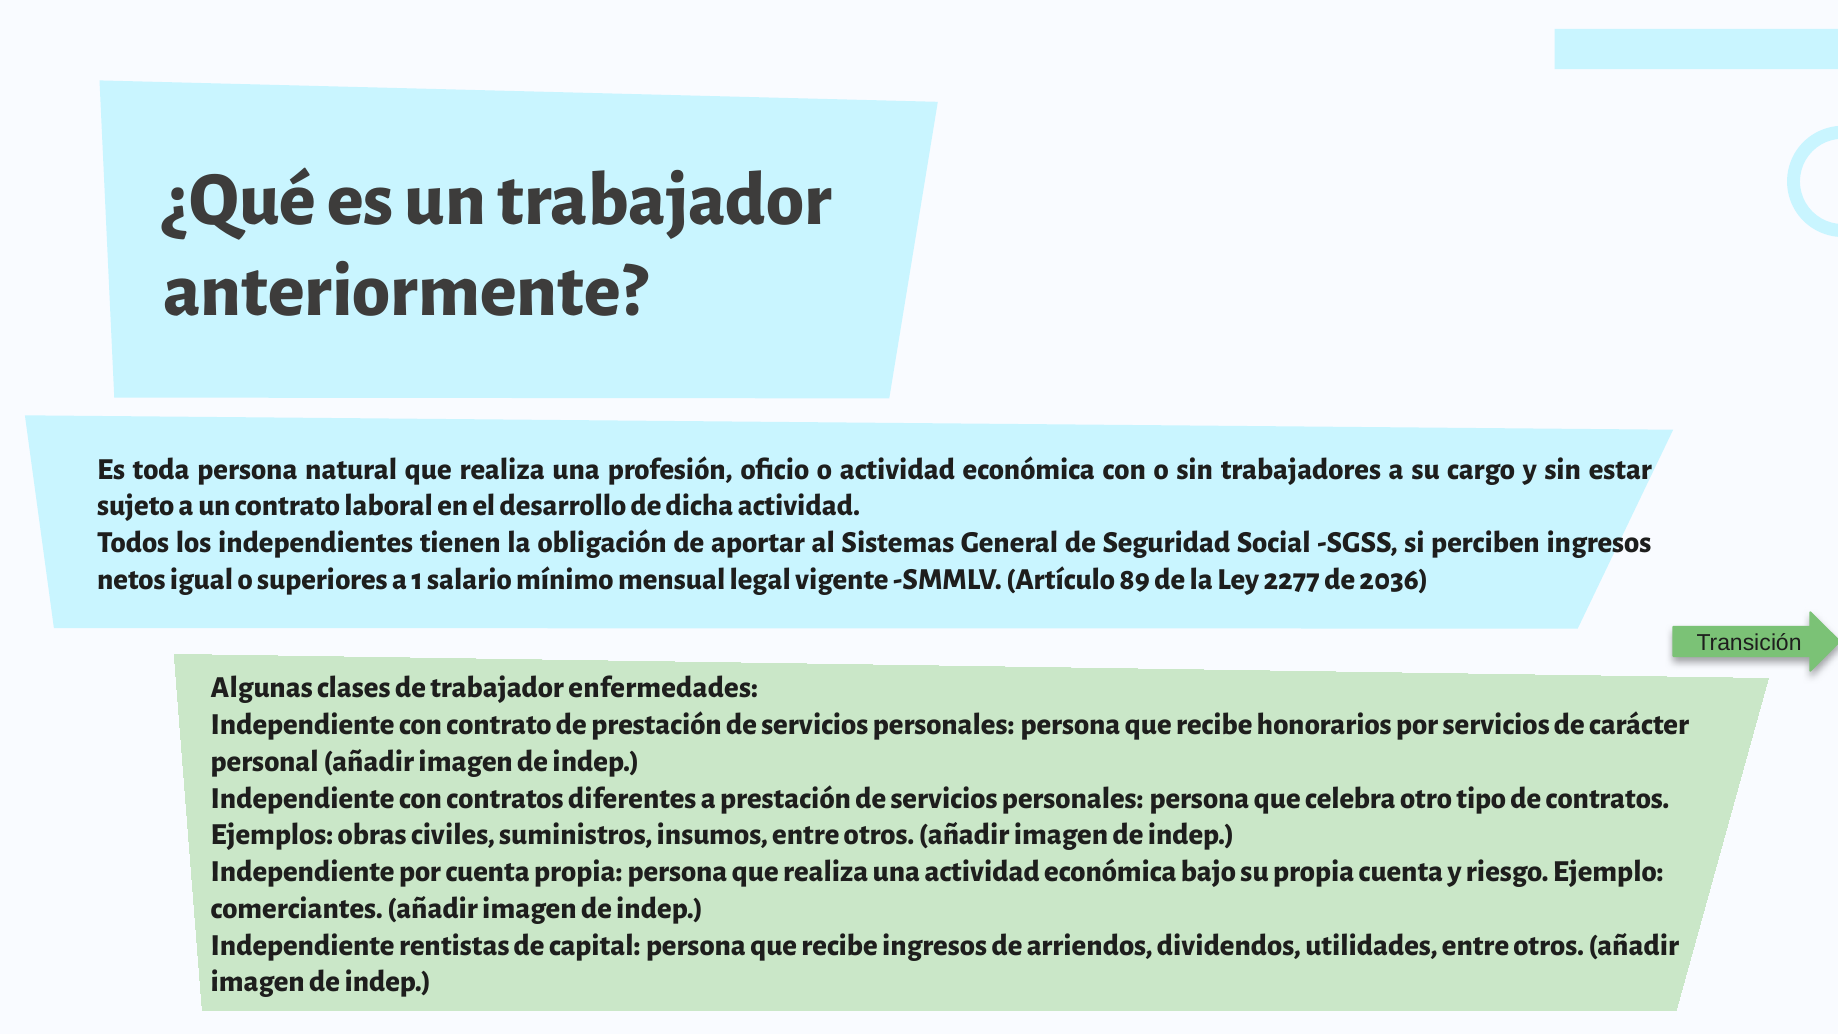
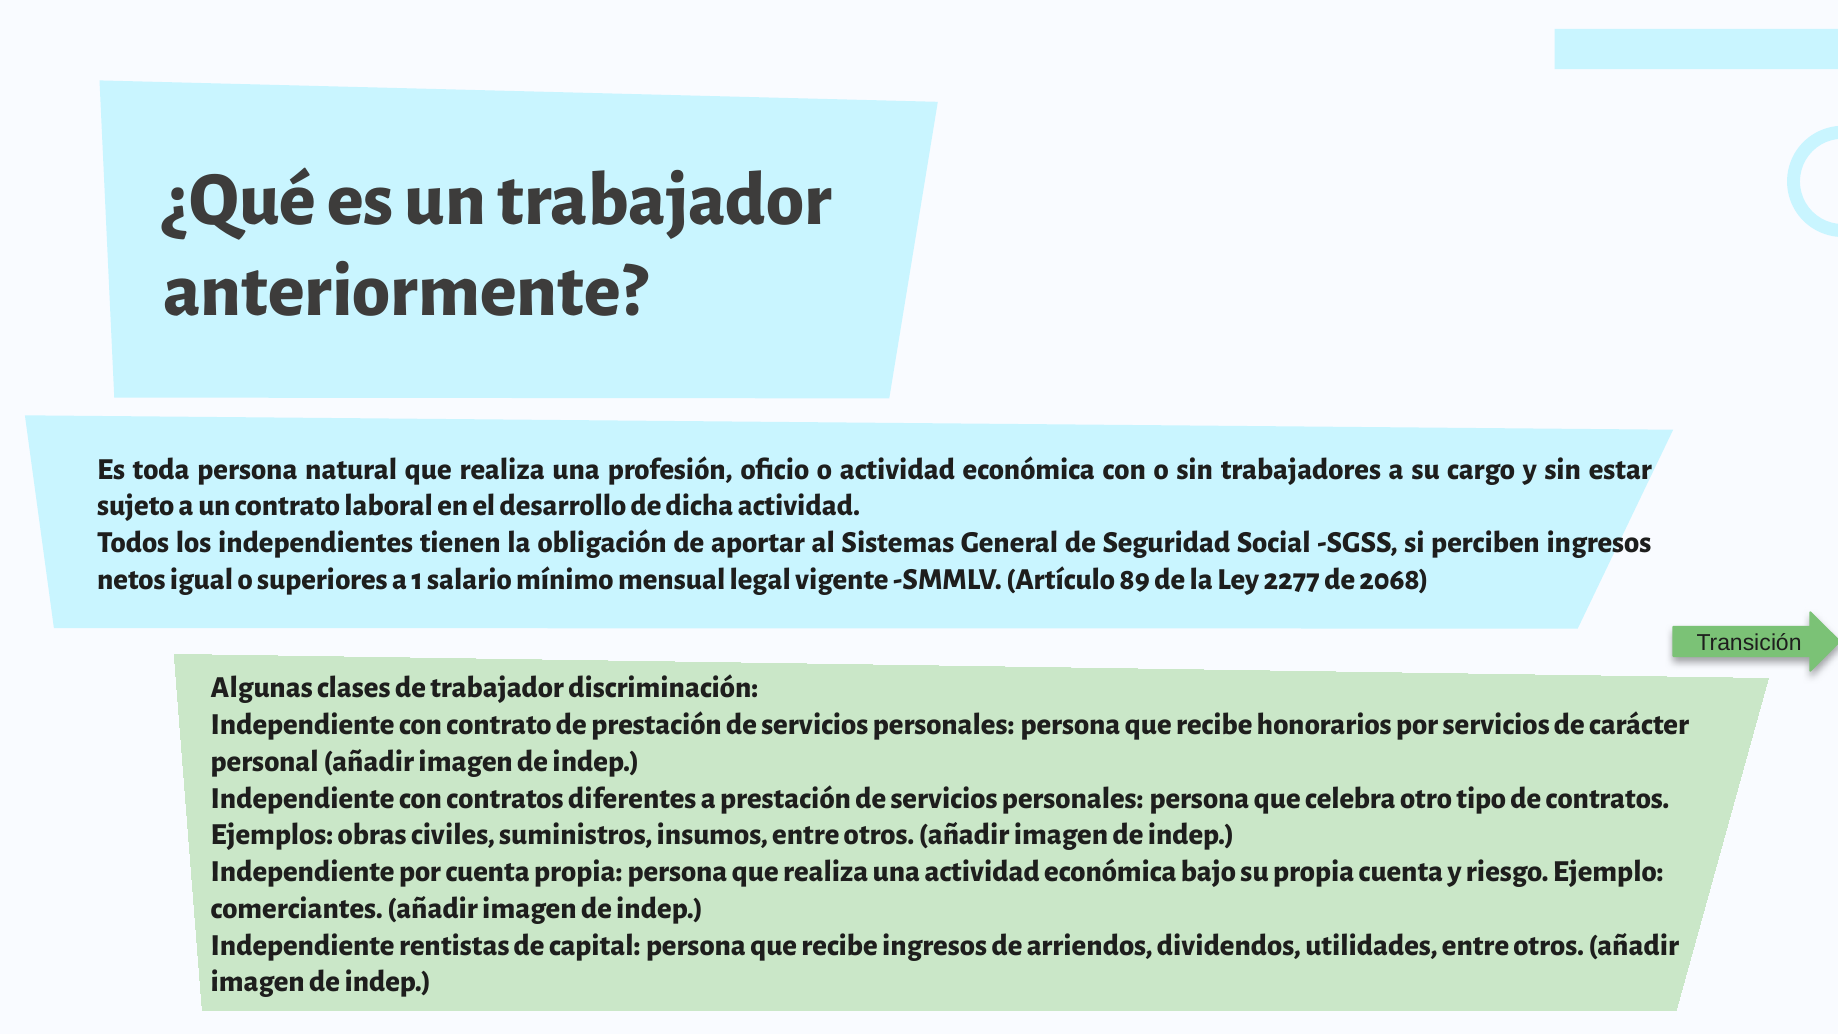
2036: 2036 -> 2068
enfermedades: enfermedades -> discriminación
